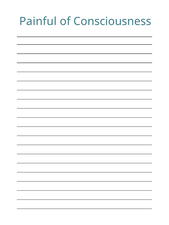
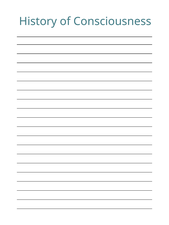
Painful: Painful -> History
